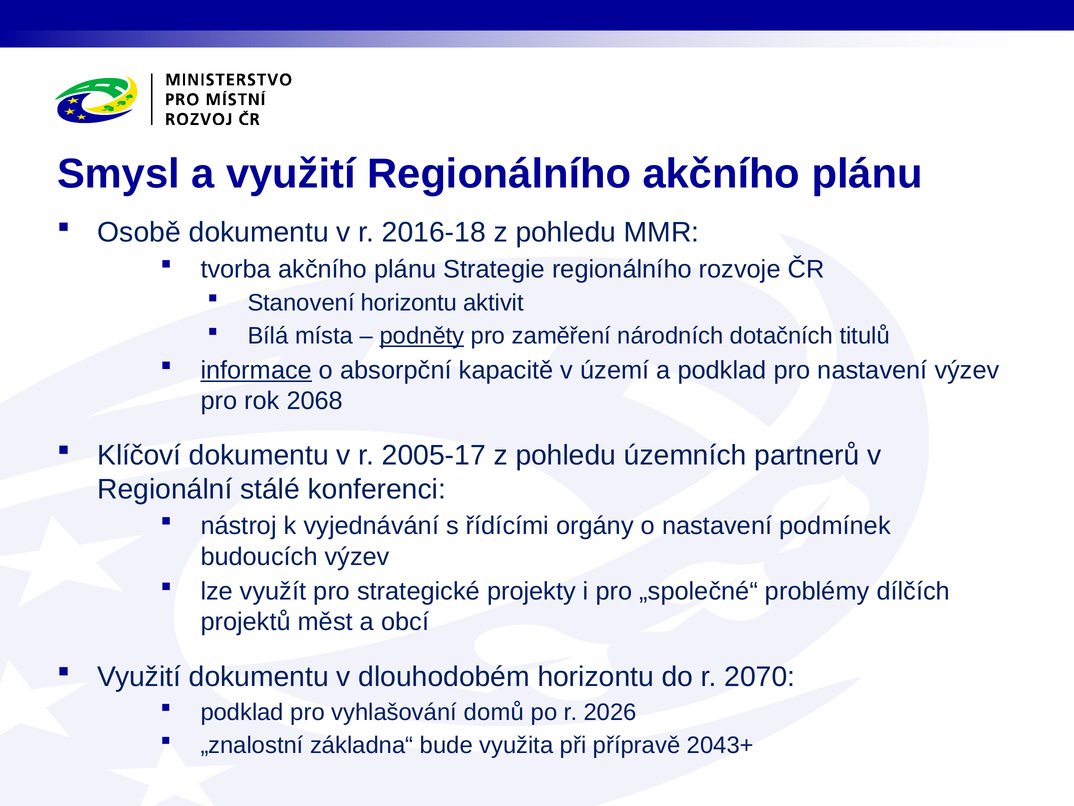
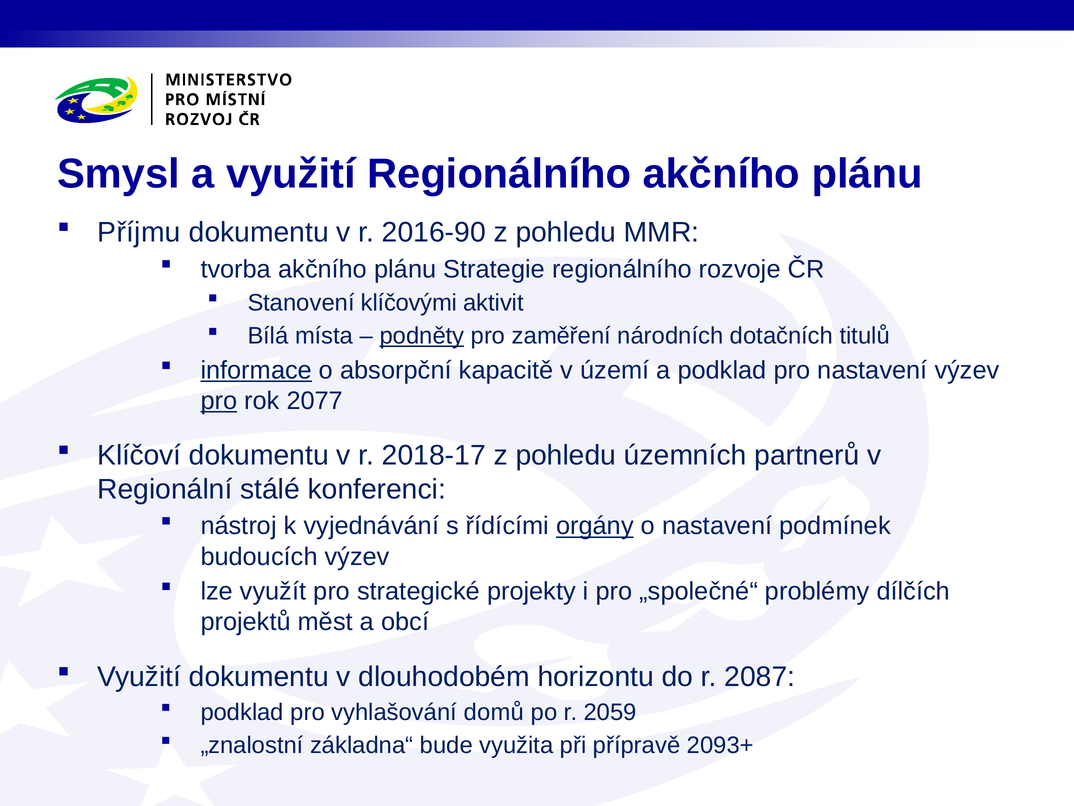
Osobě: Osobě -> Příjmu
2016-18: 2016-18 -> 2016-90
Stanovení horizontu: horizontu -> klíčovými
pro at (219, 401) underline: none -> present
2068: 2068 -> 2077
2005-17: 2005-17 -> 2018-17
orgány underline: none -> present
2070: 2070 -> 2087
2026: 2026 -> 2059
2043+: 2043+ -> 2093+
